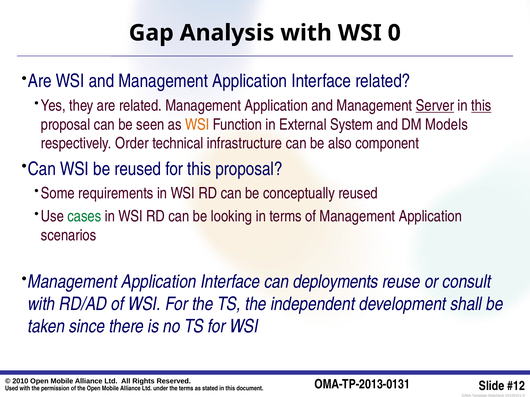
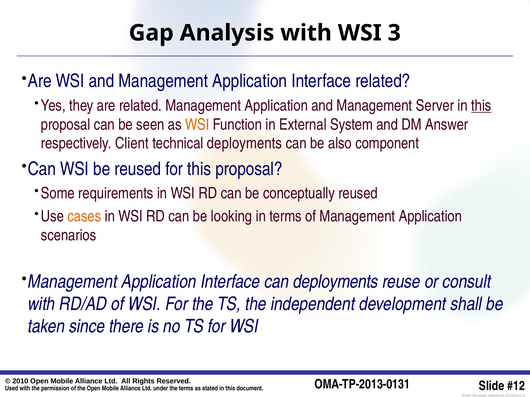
0: 0 -> 3
Server underline: present -> none
Models: Models -> Answer
Order: Order -> Client
technical infrastructure: infrastructure -> deployments
cases colour: green -> orange
